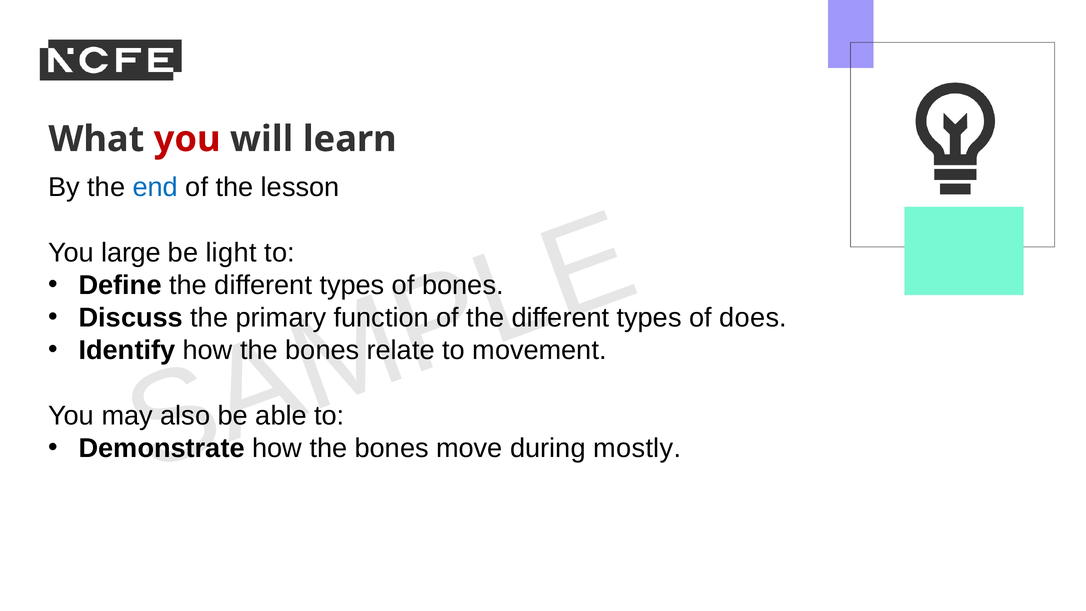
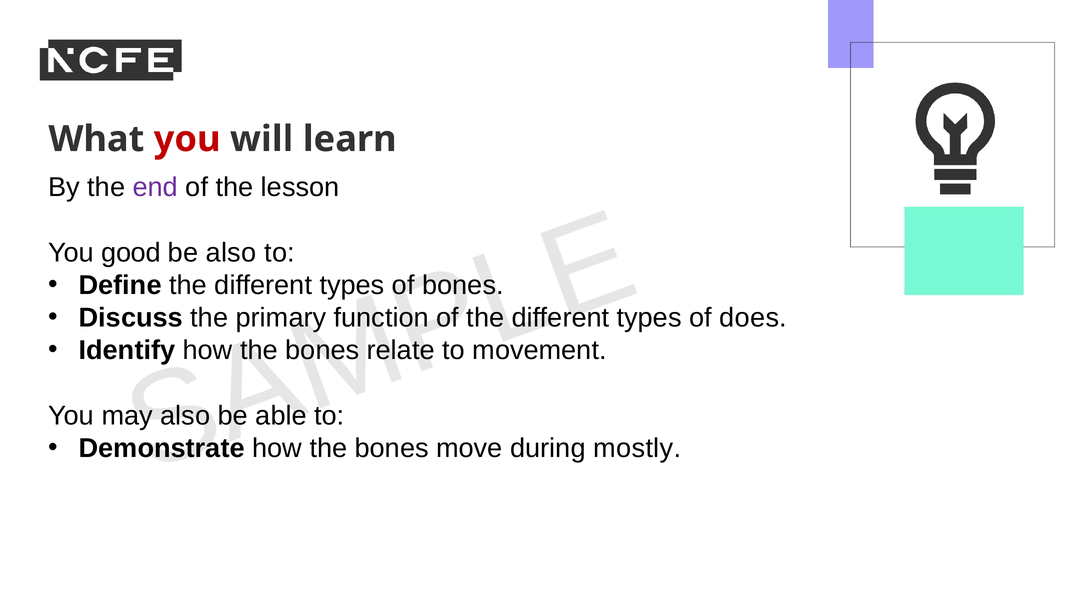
end colour: blue -> purple
large: large -> good
be light: light -> also
